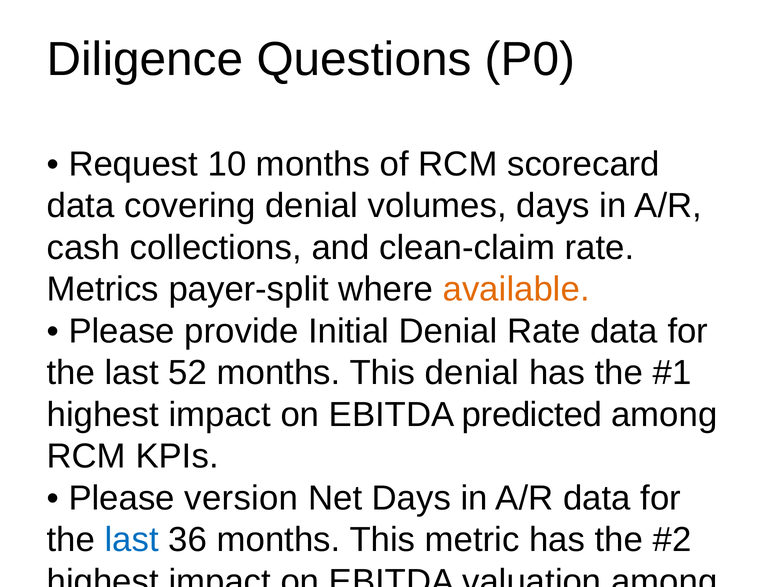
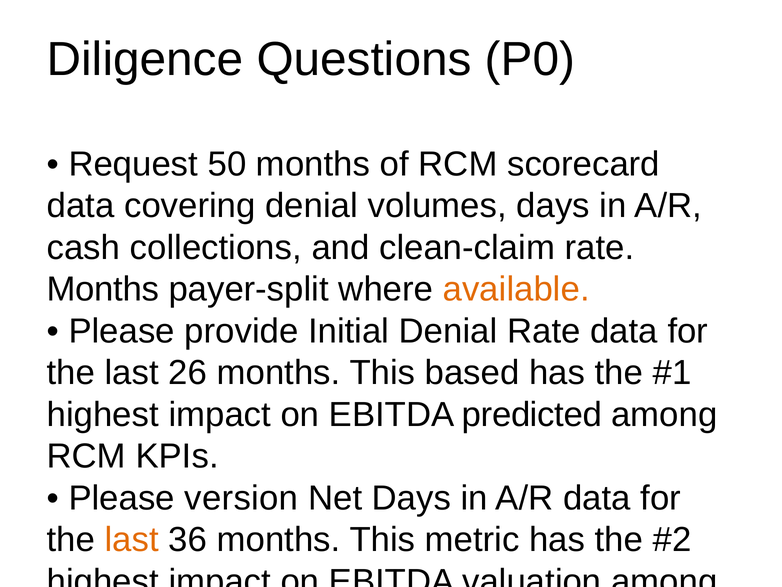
10: 10 -> 50
Metrics at (103, 289): Metrics -> Months
52: 52 -> 26
This denial: denial -> based
last at (132, 539) colour: blue -> orange
